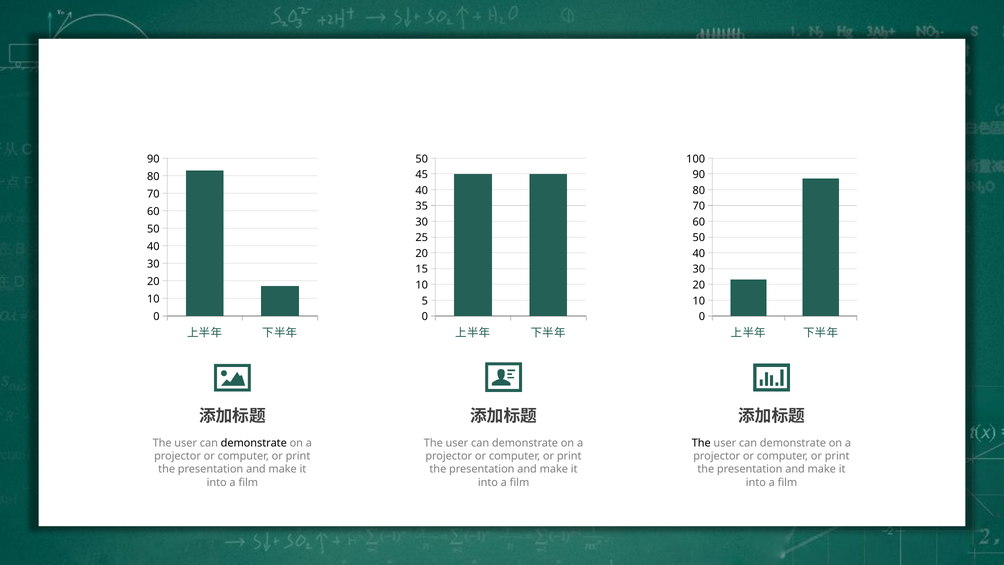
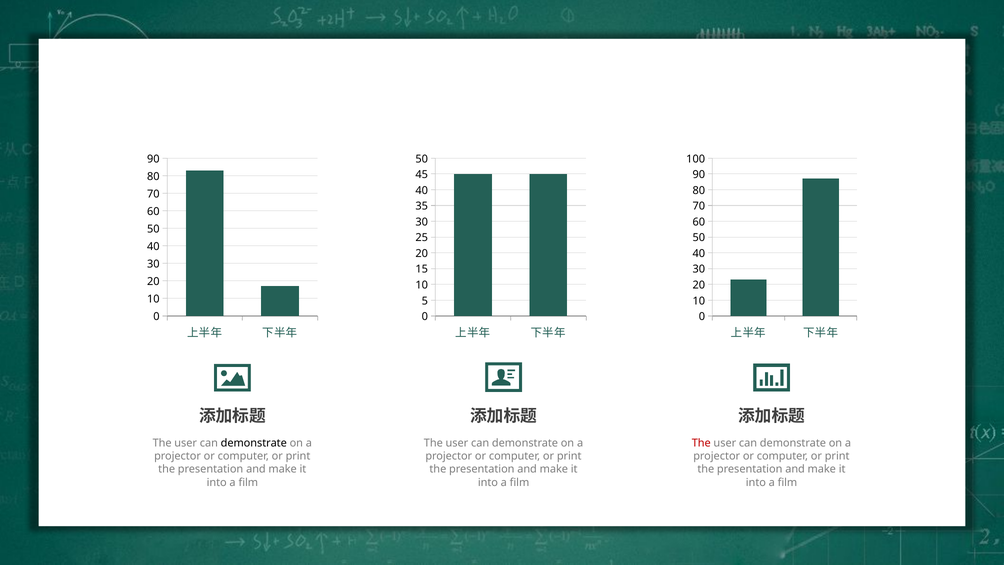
The at (701, 443) colour: black -> red
